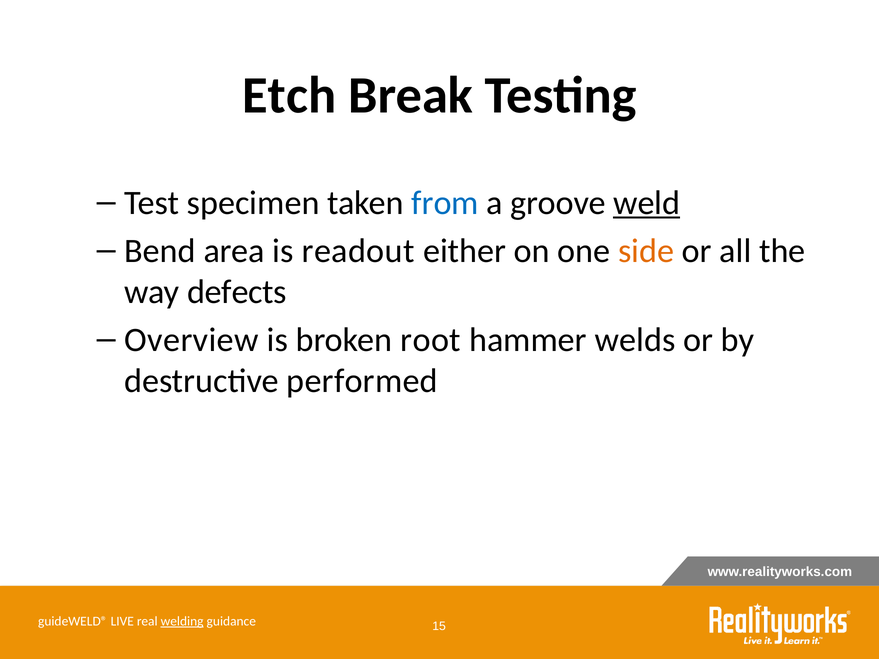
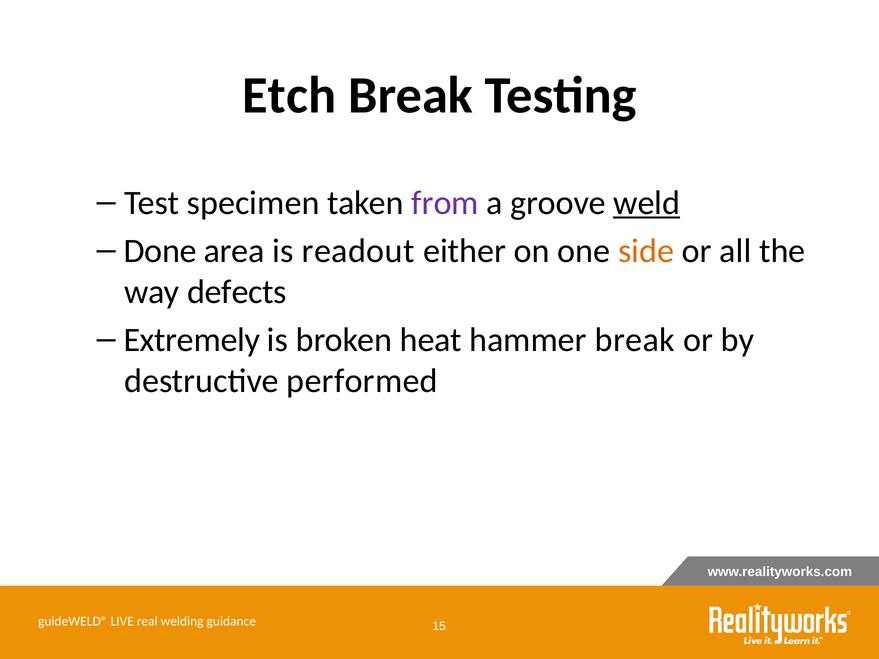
from colour: blue -> purple
Bend: Bend -> Done
Overview: Overview -> Extremely
root: root -> heat
hammer welds: welds -> break
welding underline: present -> none
